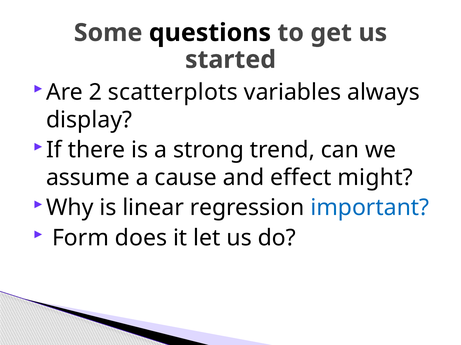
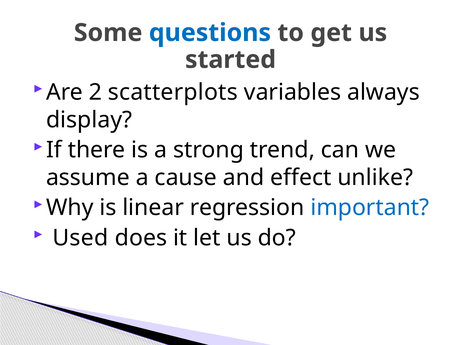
questions colour: black -> blue
might: might -> unlike
Form: Form -> Used
